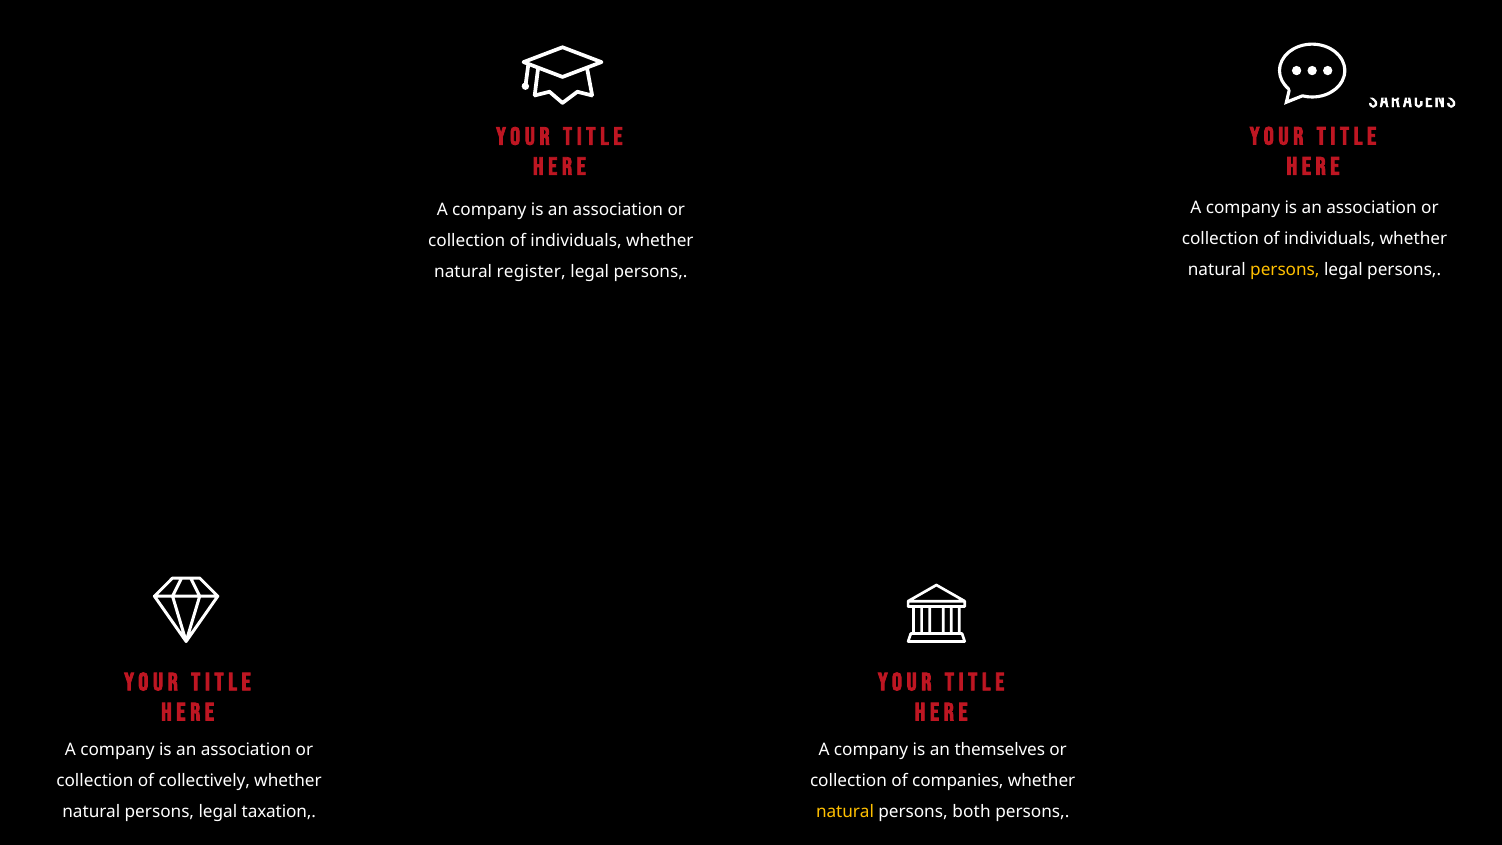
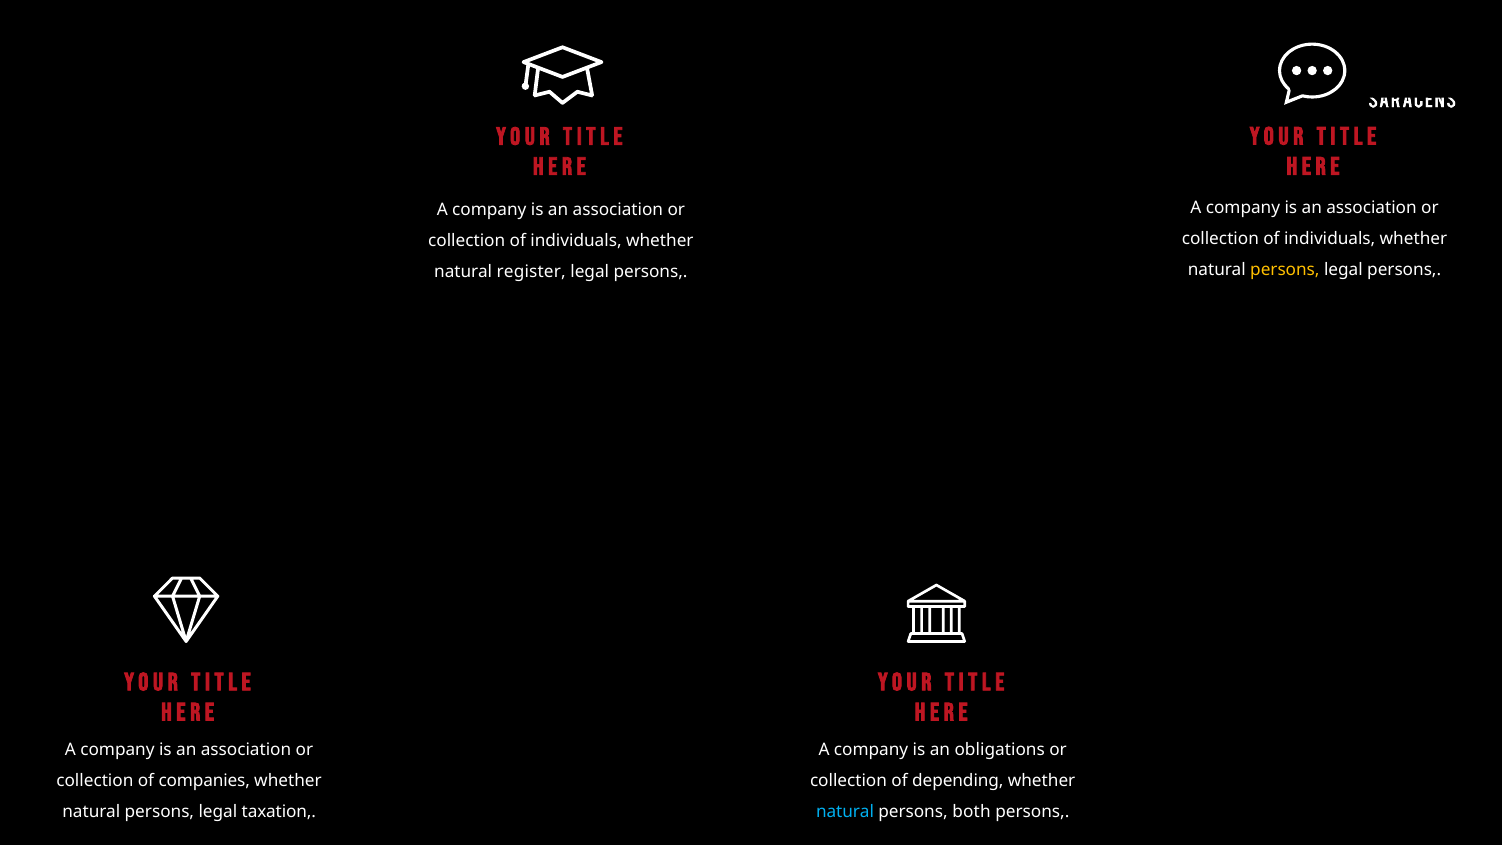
themselves: themselves -> obligations
collectively: collectively -> companies
companies: companies -> depending
natural at (845, 812) colour: yellow -> light blue
